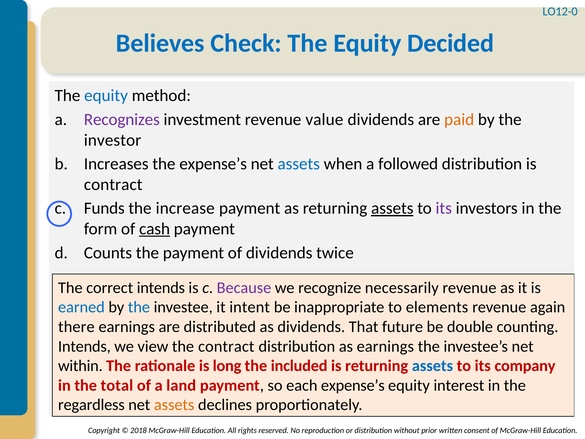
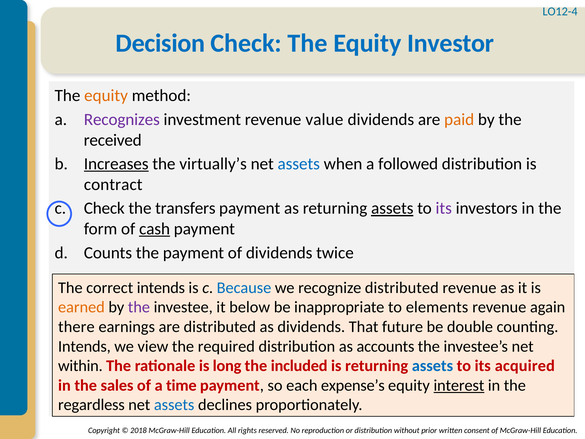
LO12-0: LO12-0 -> LO12-4
Believes: Believes -> Decision
Decided: Decided -> Investor
equity at (106, 96) colour: blue -> orange
investor: investor -> received
Increases underline: none -> present
the expense’s: expense’s -> virtually’s
c Funds: Funds -> Check
increase: increase -> transfers
Because colour: purple -> blue
recognize necessarily: necessarily -> distributed
earned colour: blue -> orange
the at (139, 307) colour: blue -> purple
intent: intent -> below
the contract: contract -> required
as earnings: earnings -> accounts
company: company -> acquired
total: total -> sales
land: land -> time
interest underline: none -> present
assets at (174, 405) colour: orange -> blue
